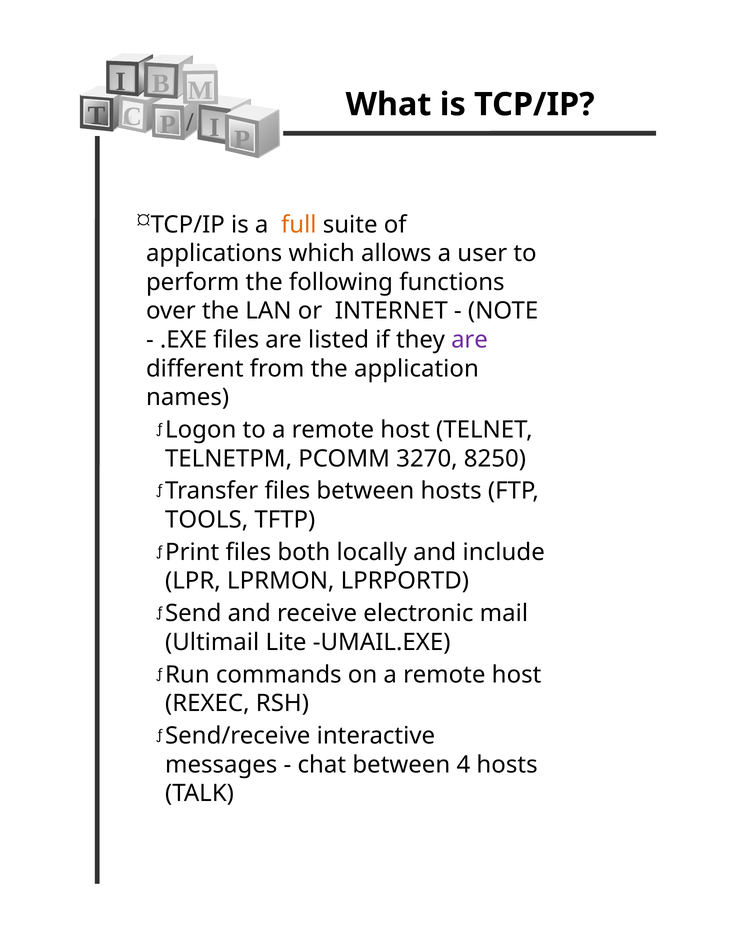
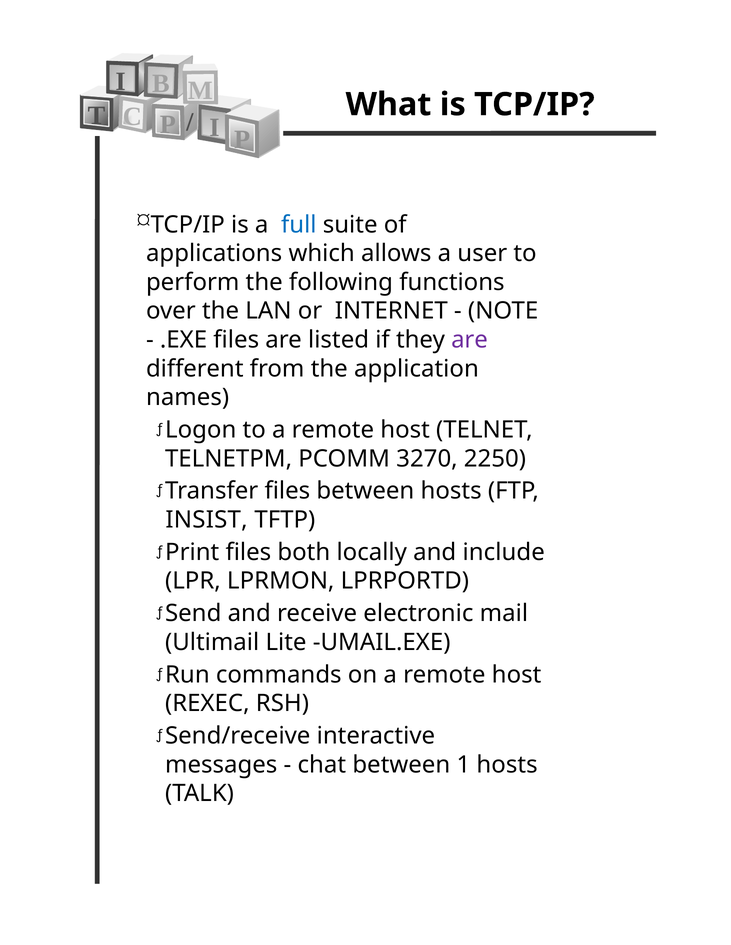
full colour: orange -> blue
8250: 8250 -> 2250
TOOLS: TOOLS -> INSIST
4: 4 -> 1
